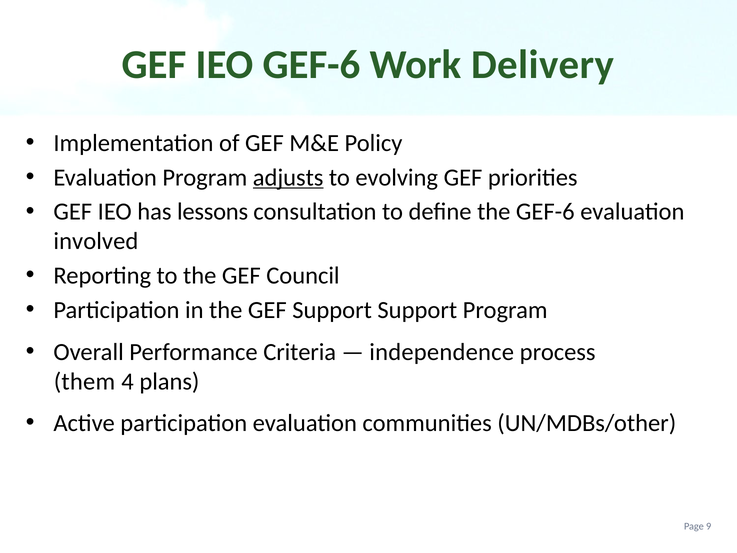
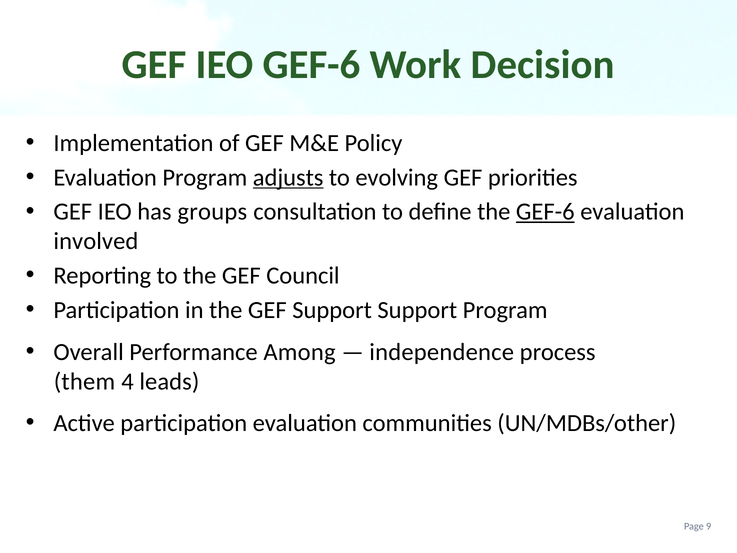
Delivery: Delivery -> Decision
lessons: lessons -> groups
GEF-6 at (545, 212) underline: none -> present
Criteria: Criteria -> Among
plans: plans -> leads
